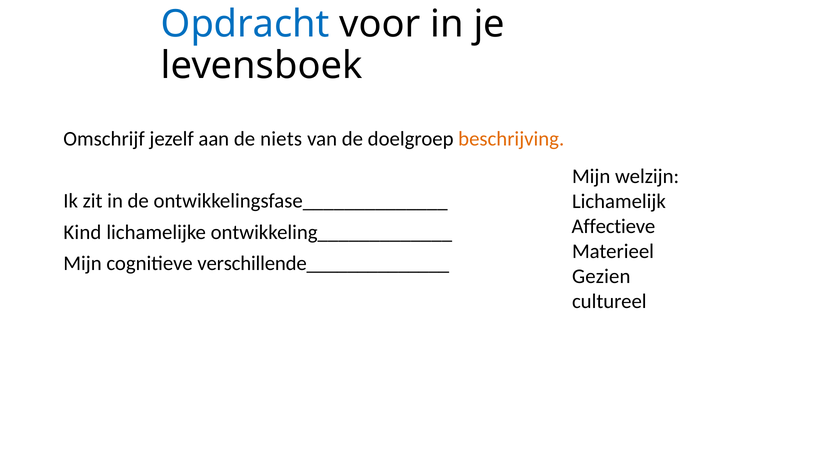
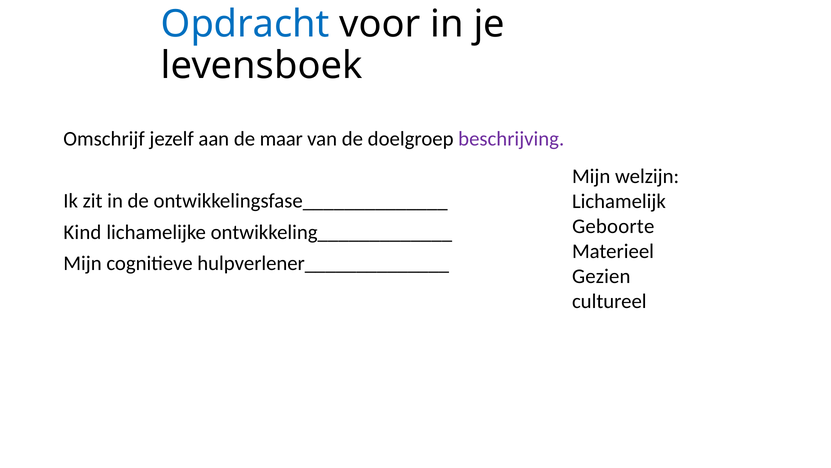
niets: niets -> maar
beschrijving colour: orange -> purple
Affectieve: Affectieve -> Geboorte
verschillende______________: verschillende______________ -> hulpverlener______________
